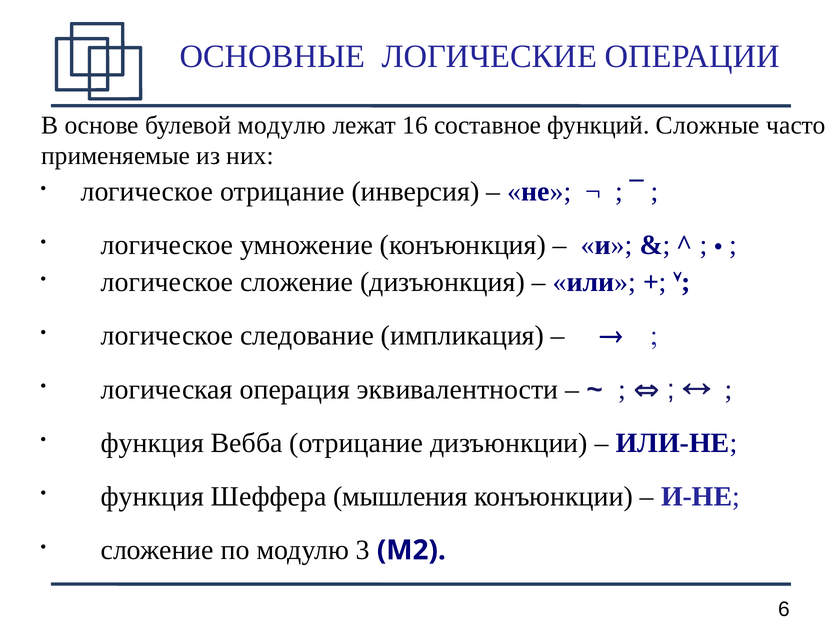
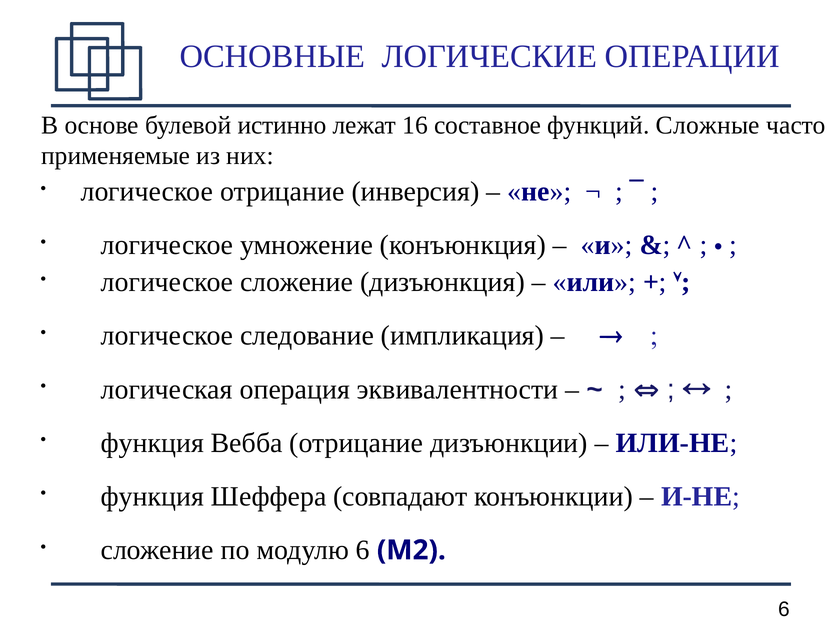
булевой модулю: модулю -> истинно
мышления: мышления -> совпадают
модулю 3: 3 -> 6
